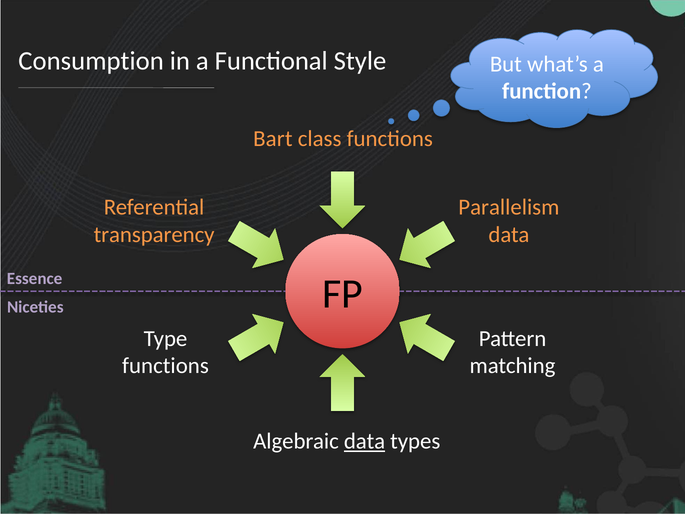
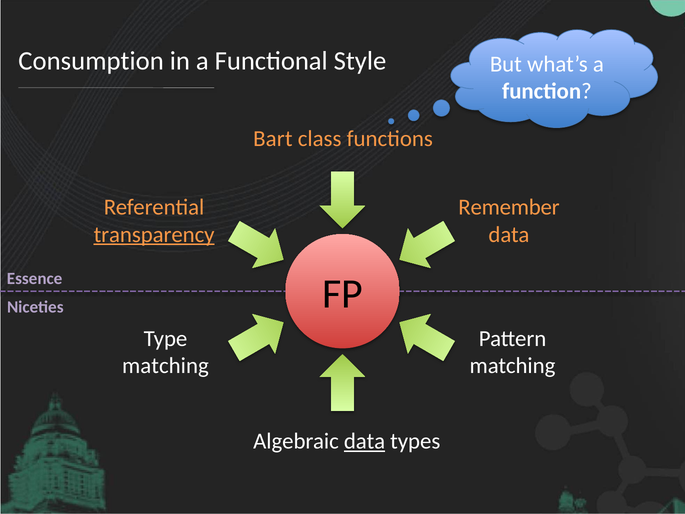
Parallelism: Parallelism -> Remember
transparency underline: none -> present
functions at (165, 366): functions -> matching
